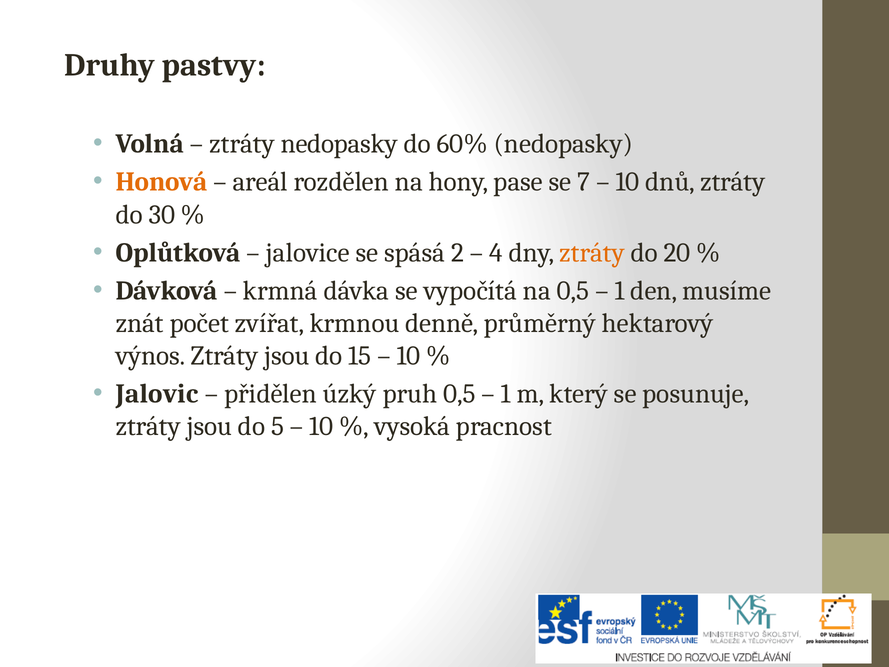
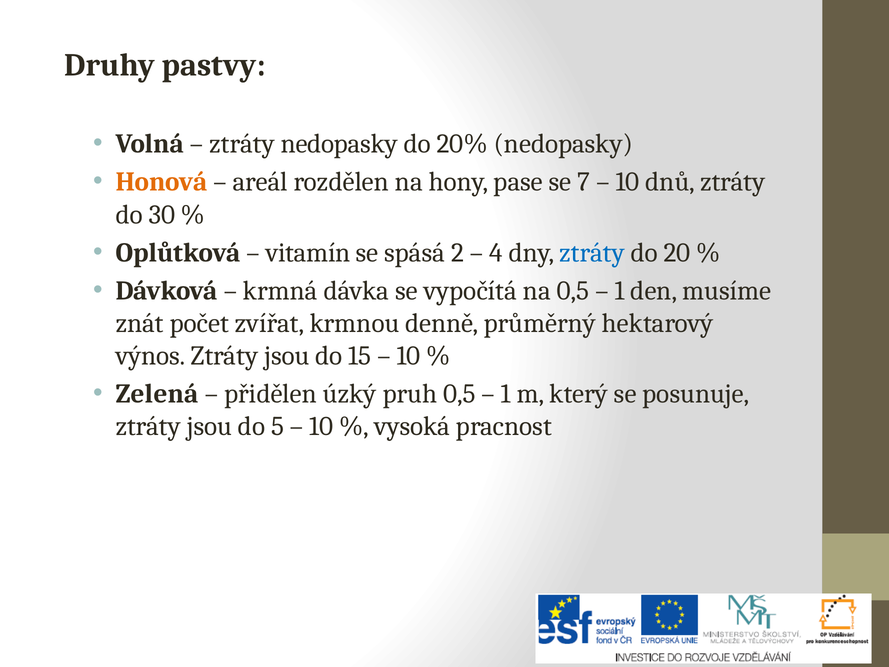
60%: 60% -> 20%
jalovice: jalovice -> vitamín
ztráty at (592, 253) colour: orange -> blue
Jalovic: Jalovic -> Zelená
